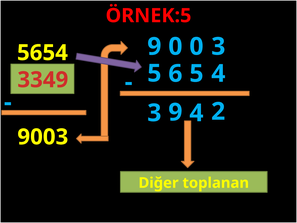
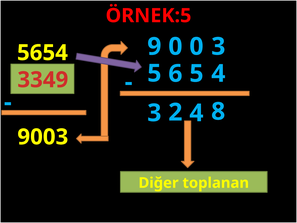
3 9: 9 -> 2
2: 2 -> 8
